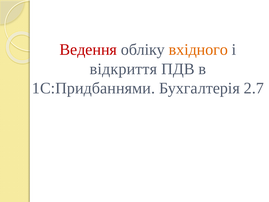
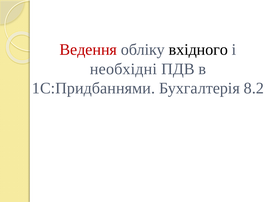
вхідного colour: orange -> black
відкриття: відкриття -> необхідні
2.7: 2.7 -> 8.2
